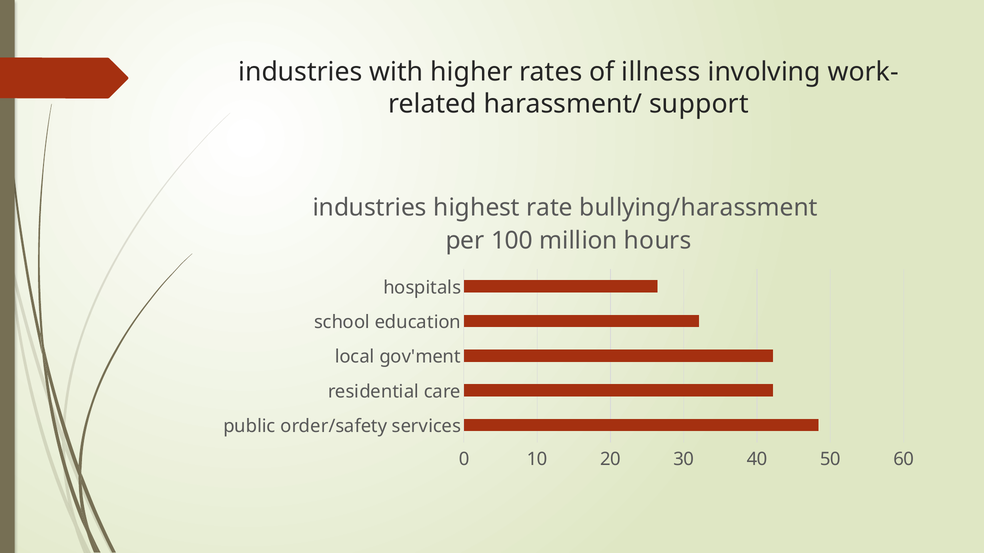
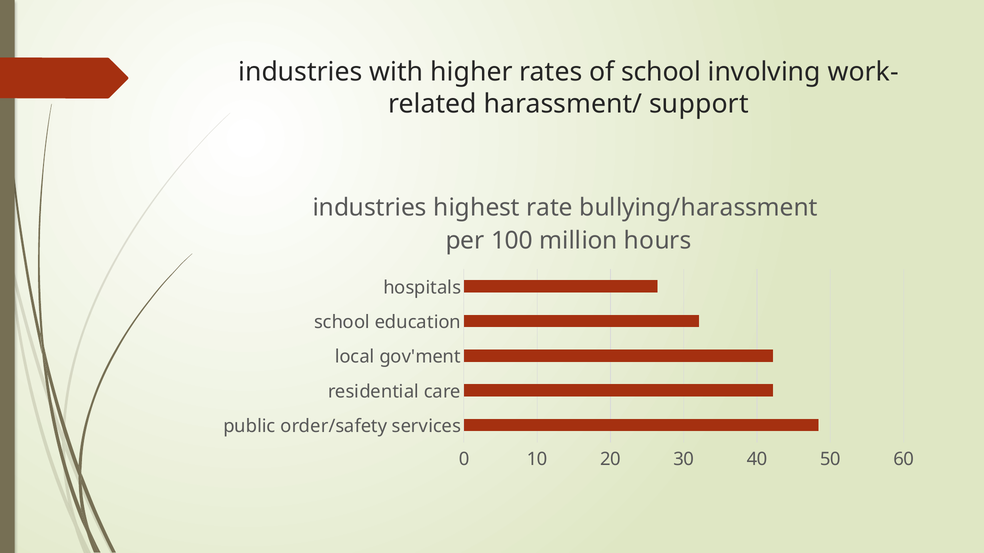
of illness: illness -> school
